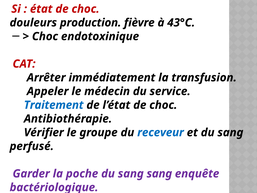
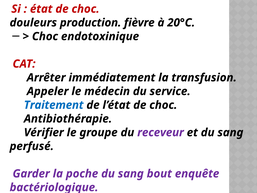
43°C: 43°C -> 20°C
receveur colour: blue -> purple
sang sang: sang -> bout
